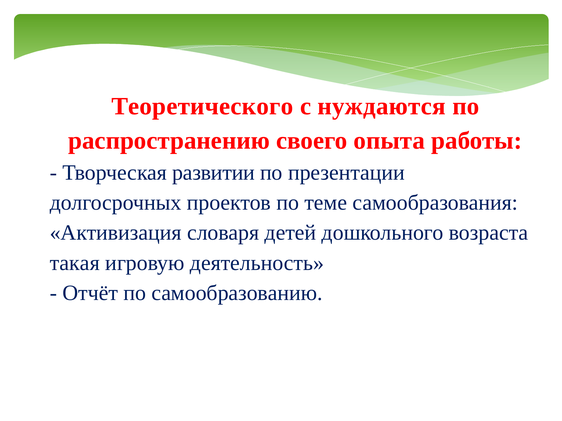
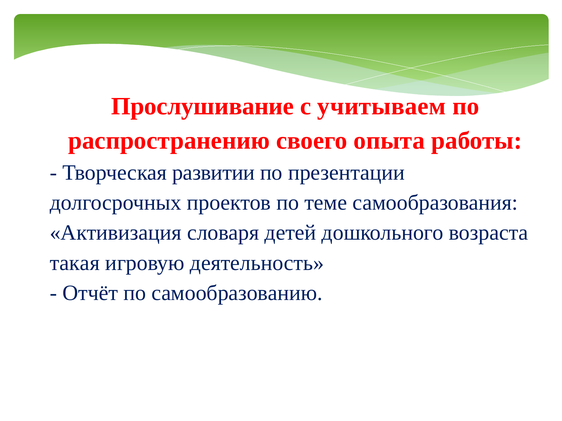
Теоретического: Теоретического -> Прослушивание
нуждаются: нуждаются -> учитываем
